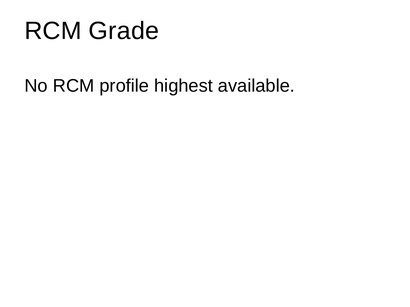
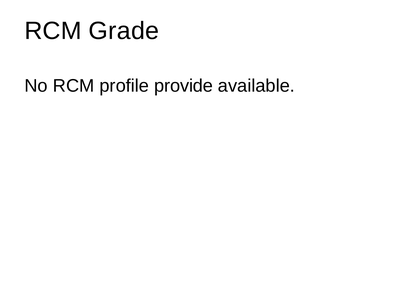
highest: highest -> provide
